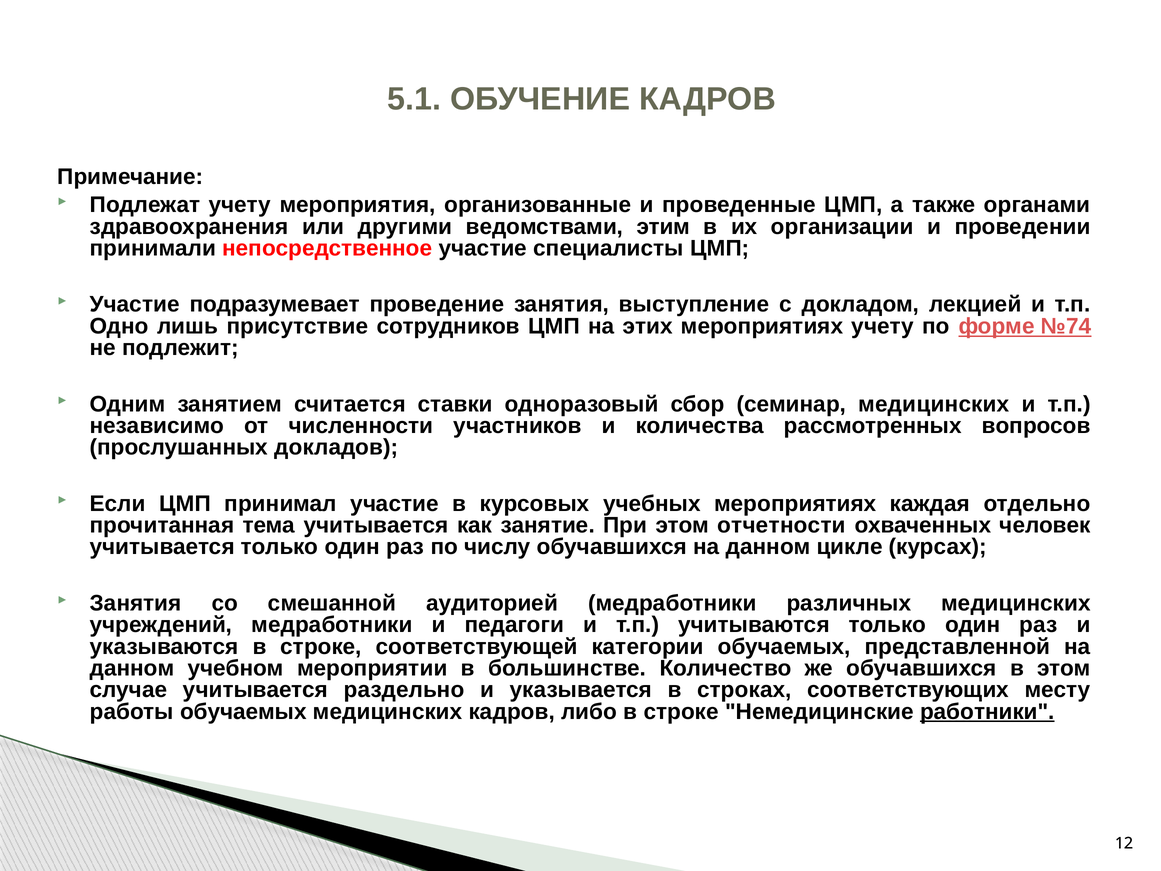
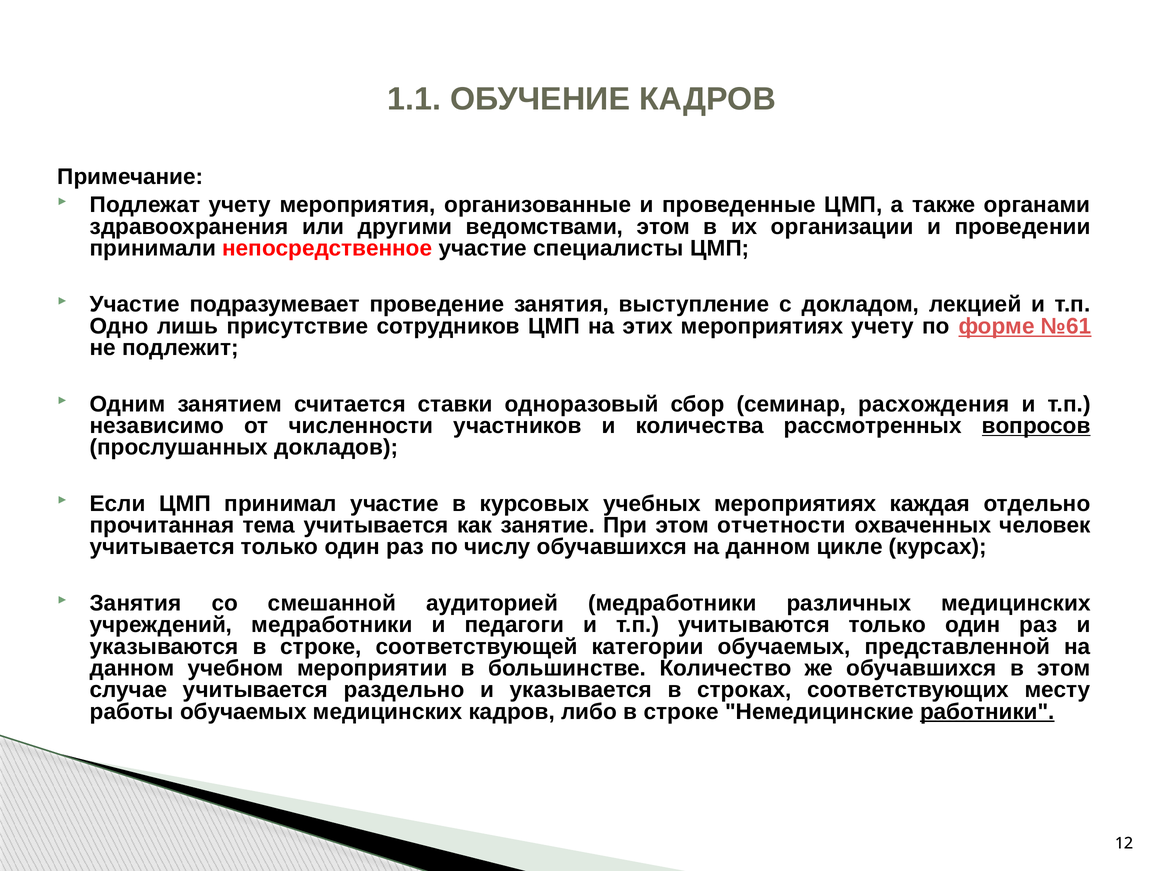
5.1: 5.1 -> 1.1
ведомствами этим: этим -> этом
№74: №74 -> №61
семинар медицинских: медицинских -> расхождения
вопросов underline: none -> present
